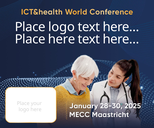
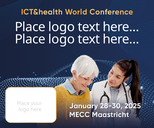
here at (62, 39): here -> logo
